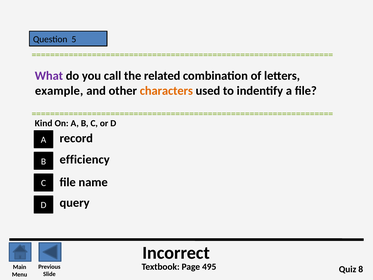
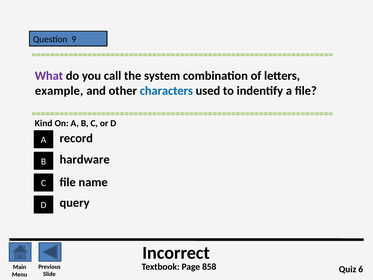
5: 5 -> 9
related: related -> system
characters colour: orange -> blue
efficiency: efficiency -> hardware
495: 495 -> 858
8: 8 -> 6
